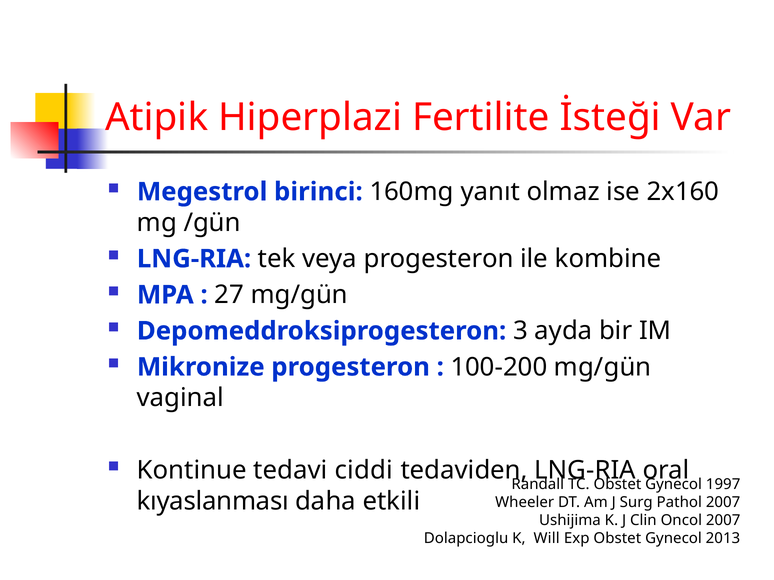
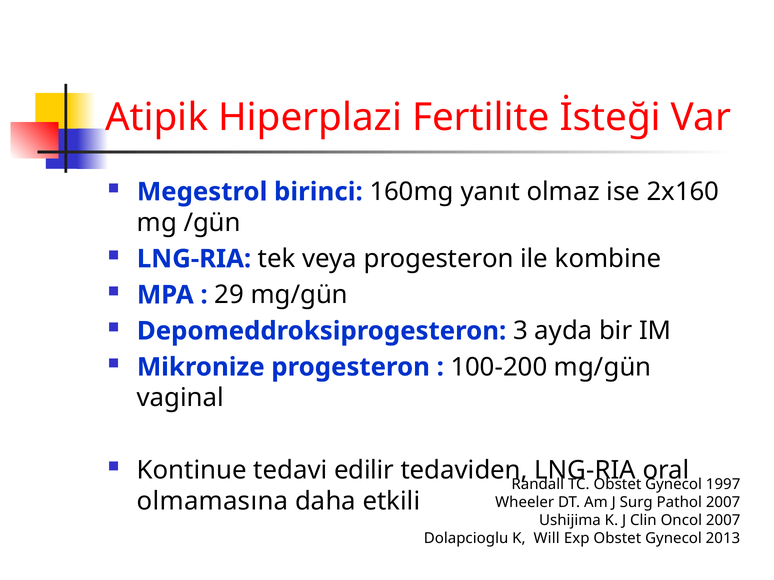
27: 27 -> 29
ciddi: ciddi -> edilir
kıyaslanması: kıyaslanması -> olmamasına
